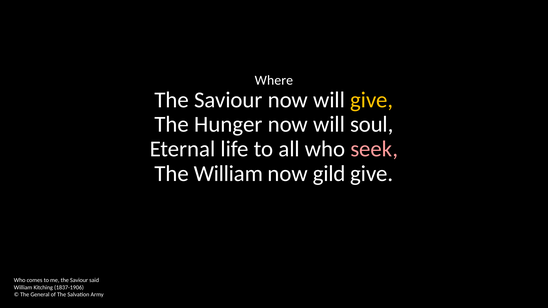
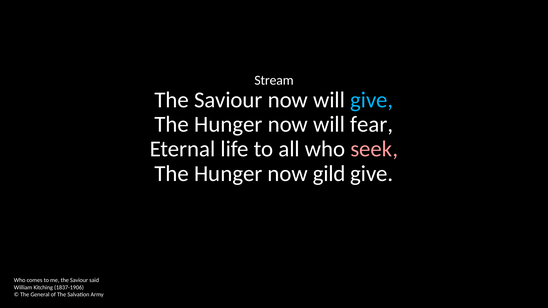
Where: Where -> Stream
give at (372, 100) colour: yellow -> light blue
soul: soul -> fear
William at (228, 174): William -> Hunger
